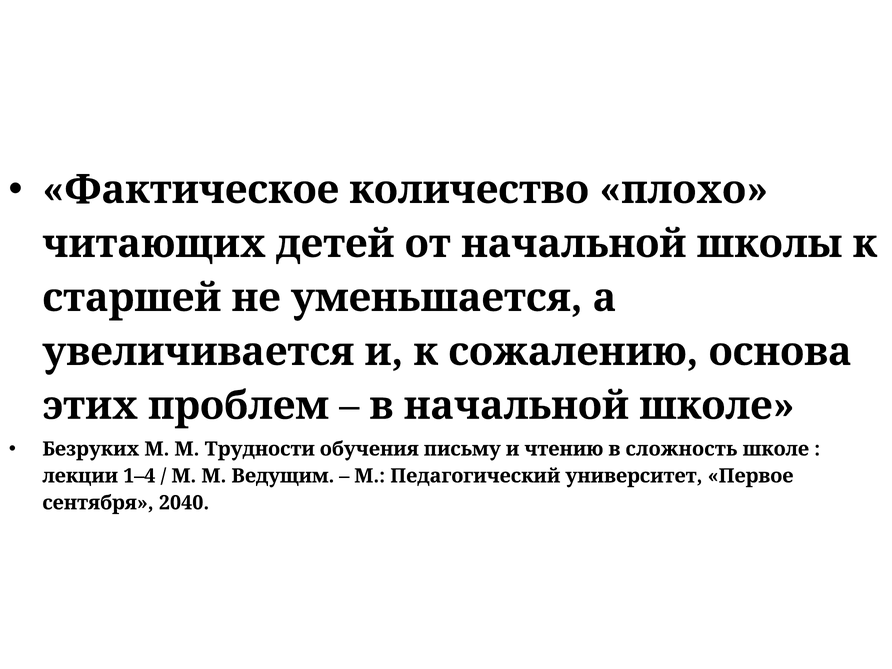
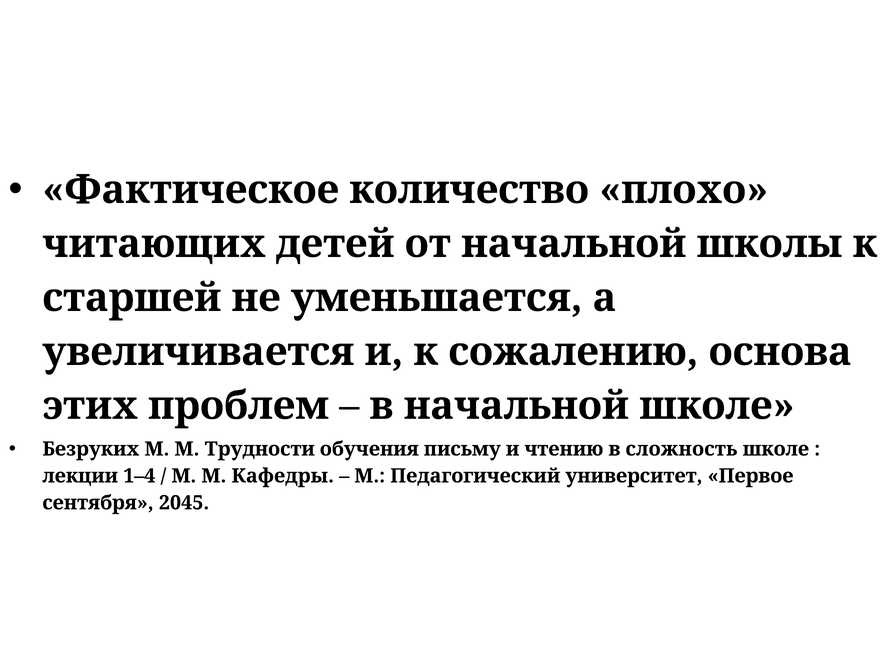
Ведущим: Ведущим -> Кафедры
2040: 2040 -> 2045
